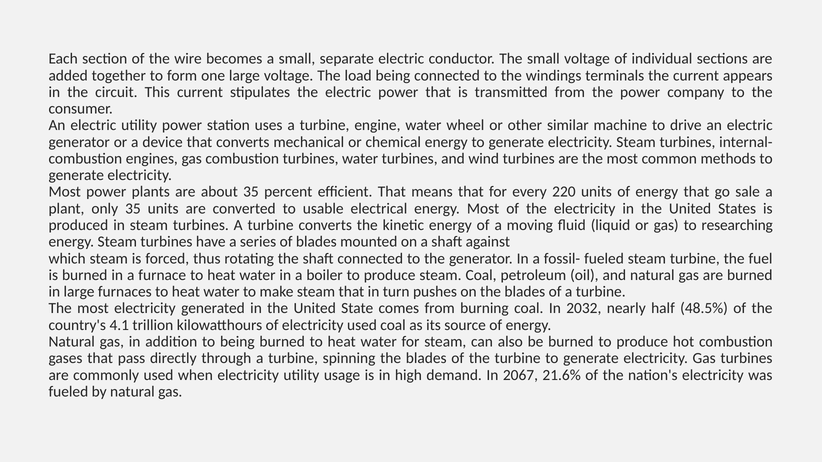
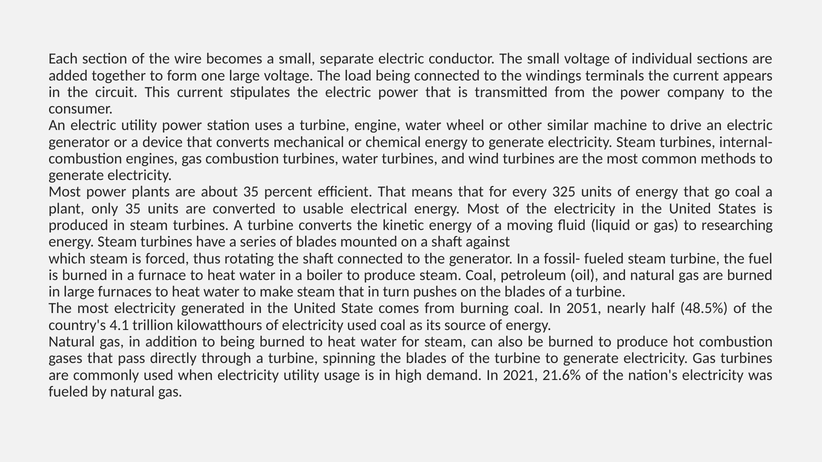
220: 220 -> 325
go sale: sale -> coal
2032: 2032 -> 2051
2067: 2067 -> 2021
